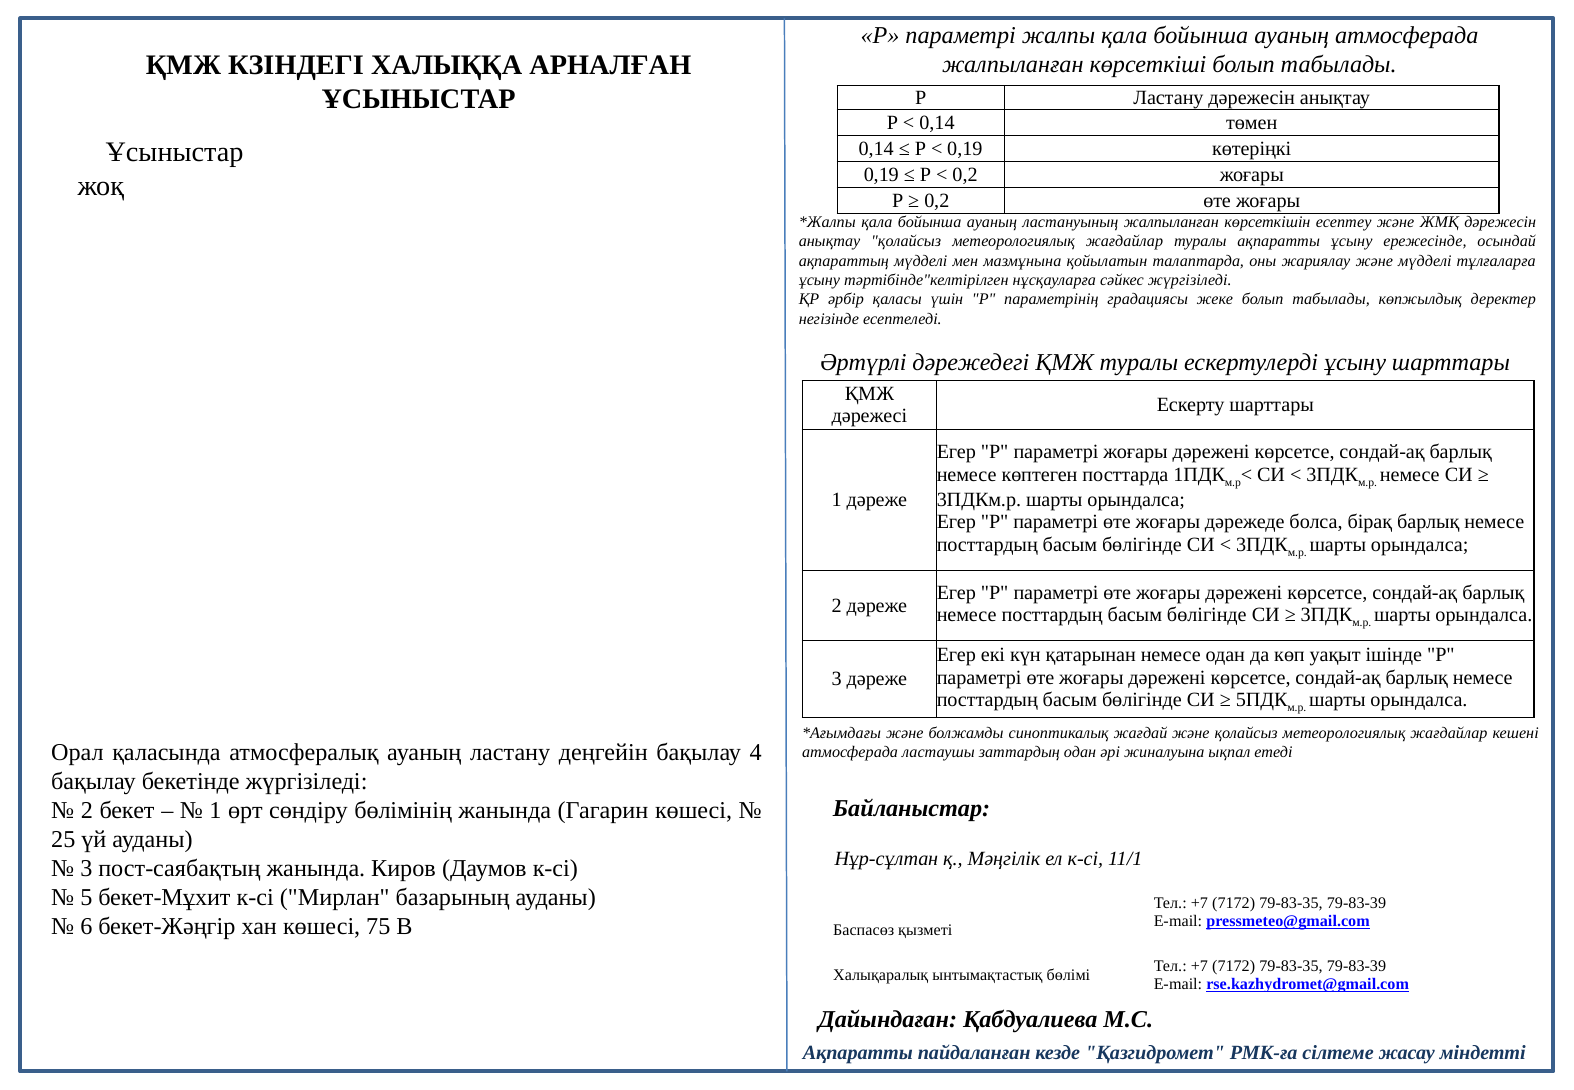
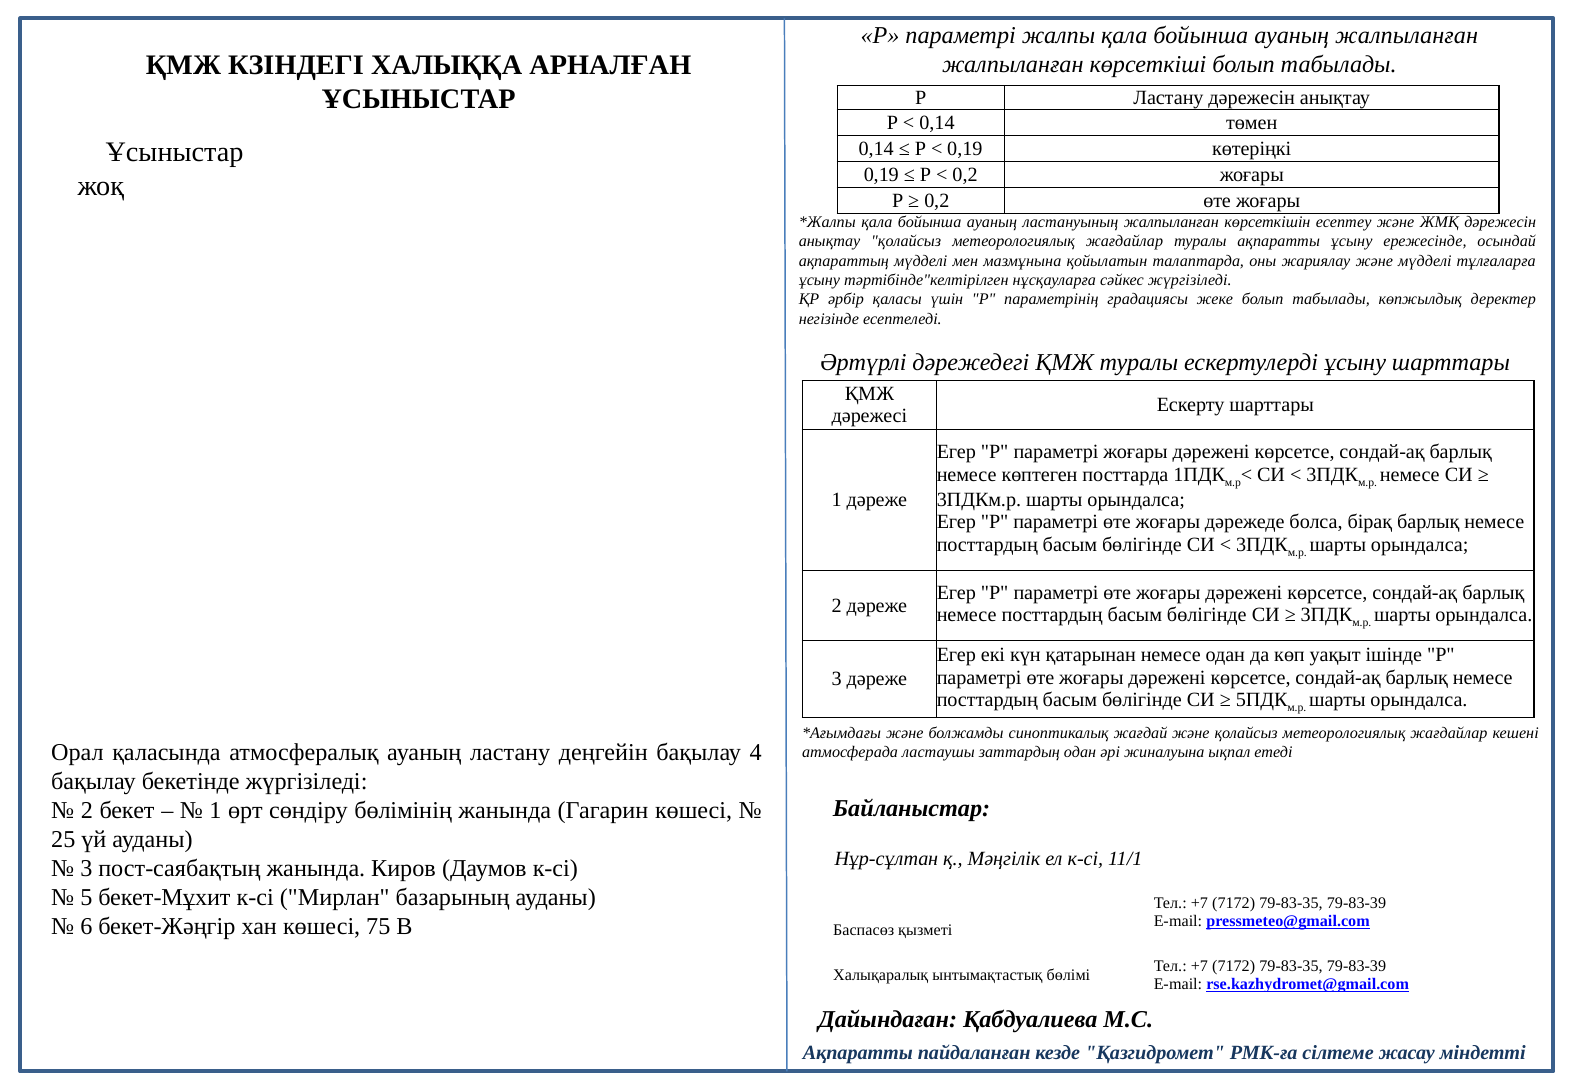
ауаның атмосферада: атмосферада -> жалпыланған
